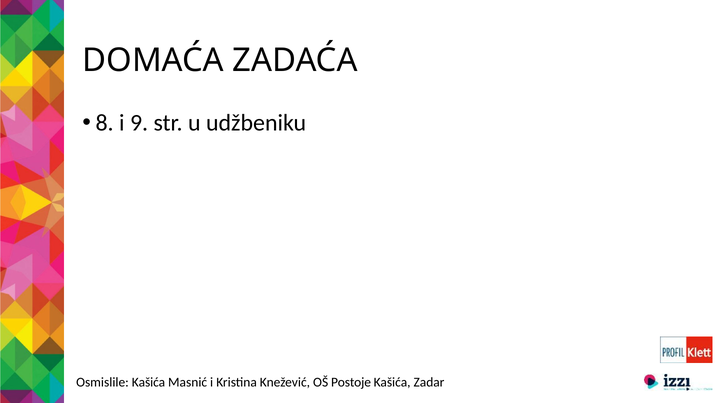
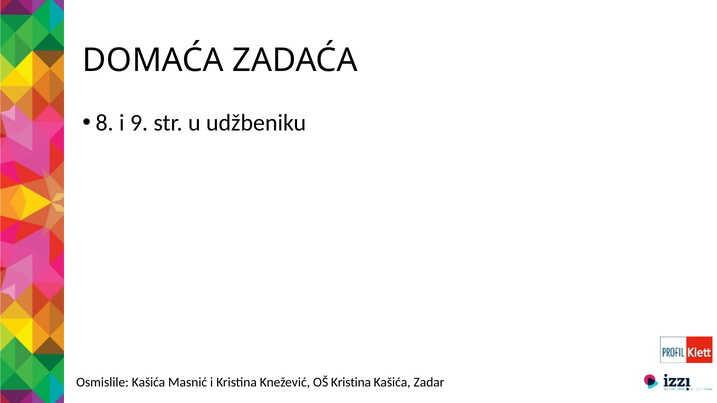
OŠ Postoje: Postoje -> Kristina
